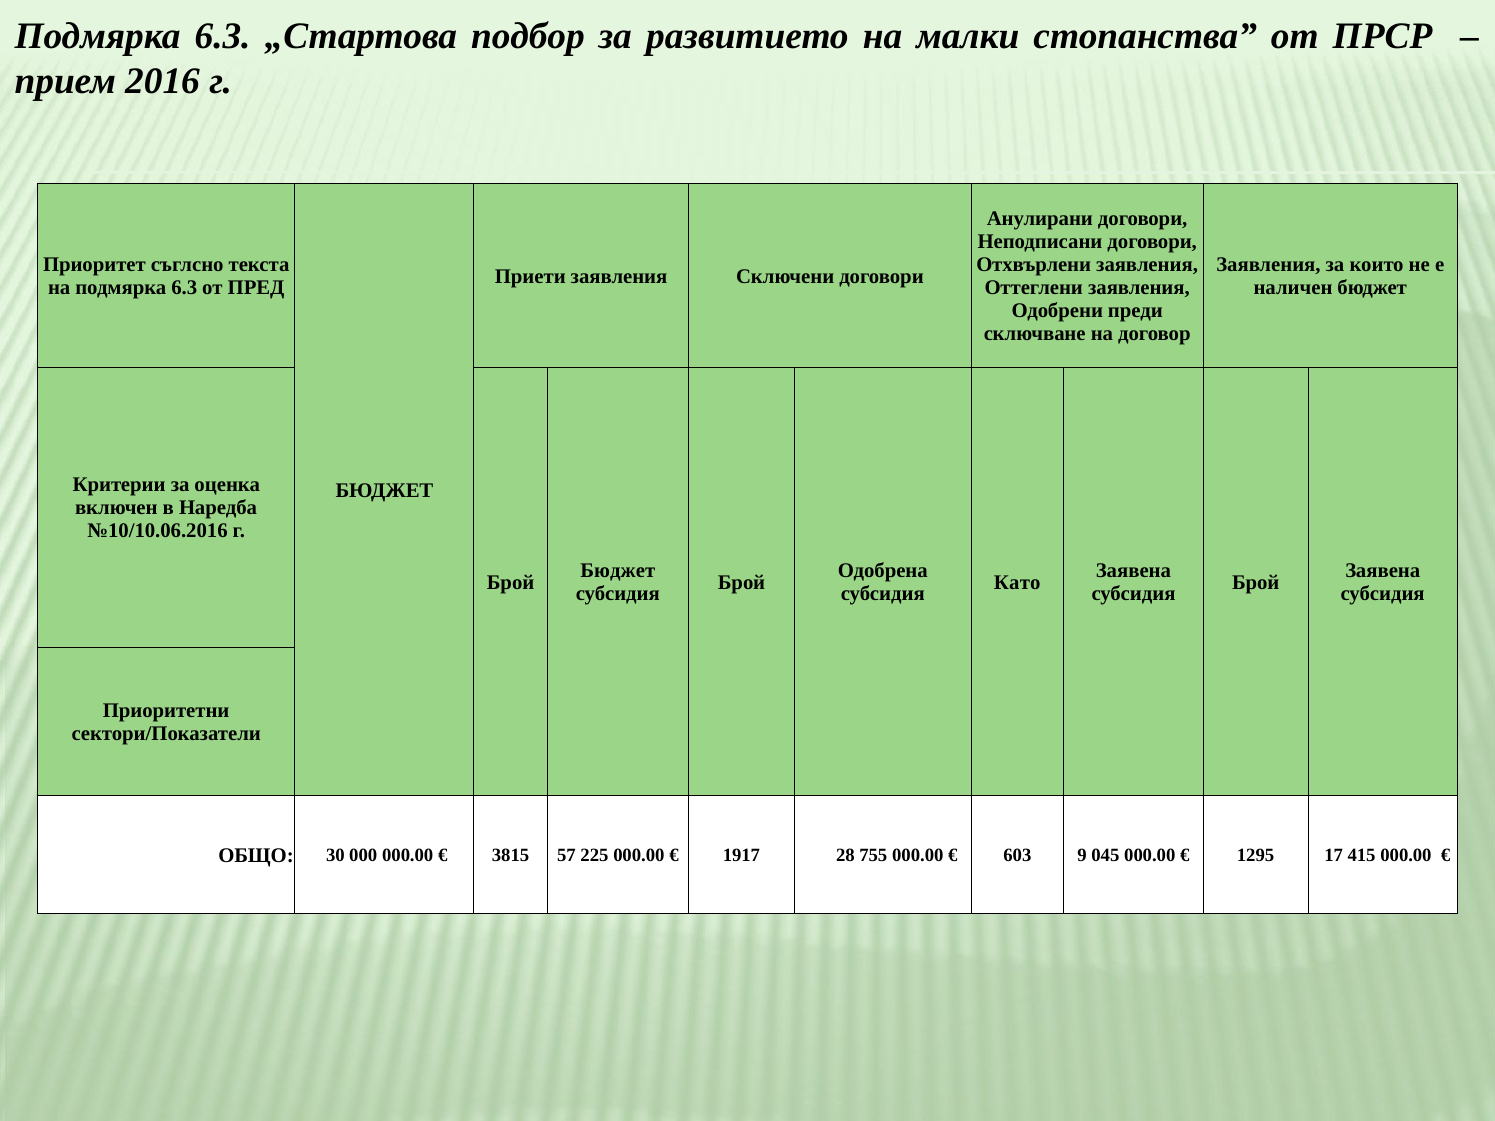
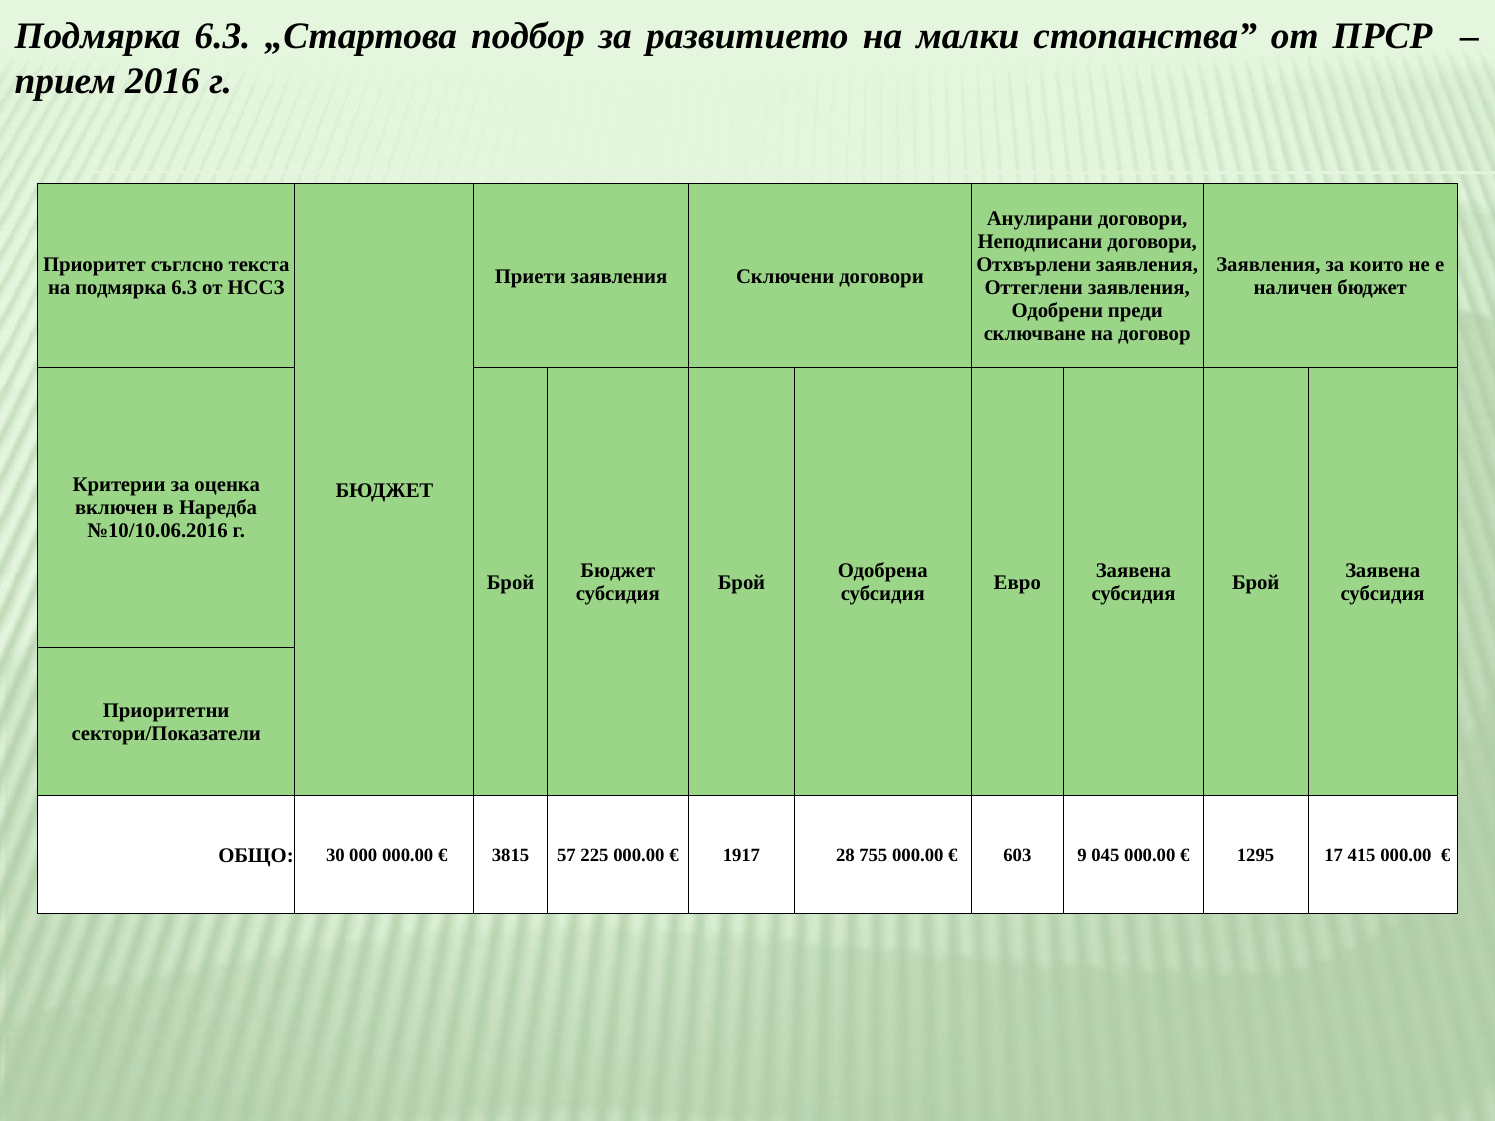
ПРЕД: ПРЕД -> НССЗ
Като: Като -> Евро
